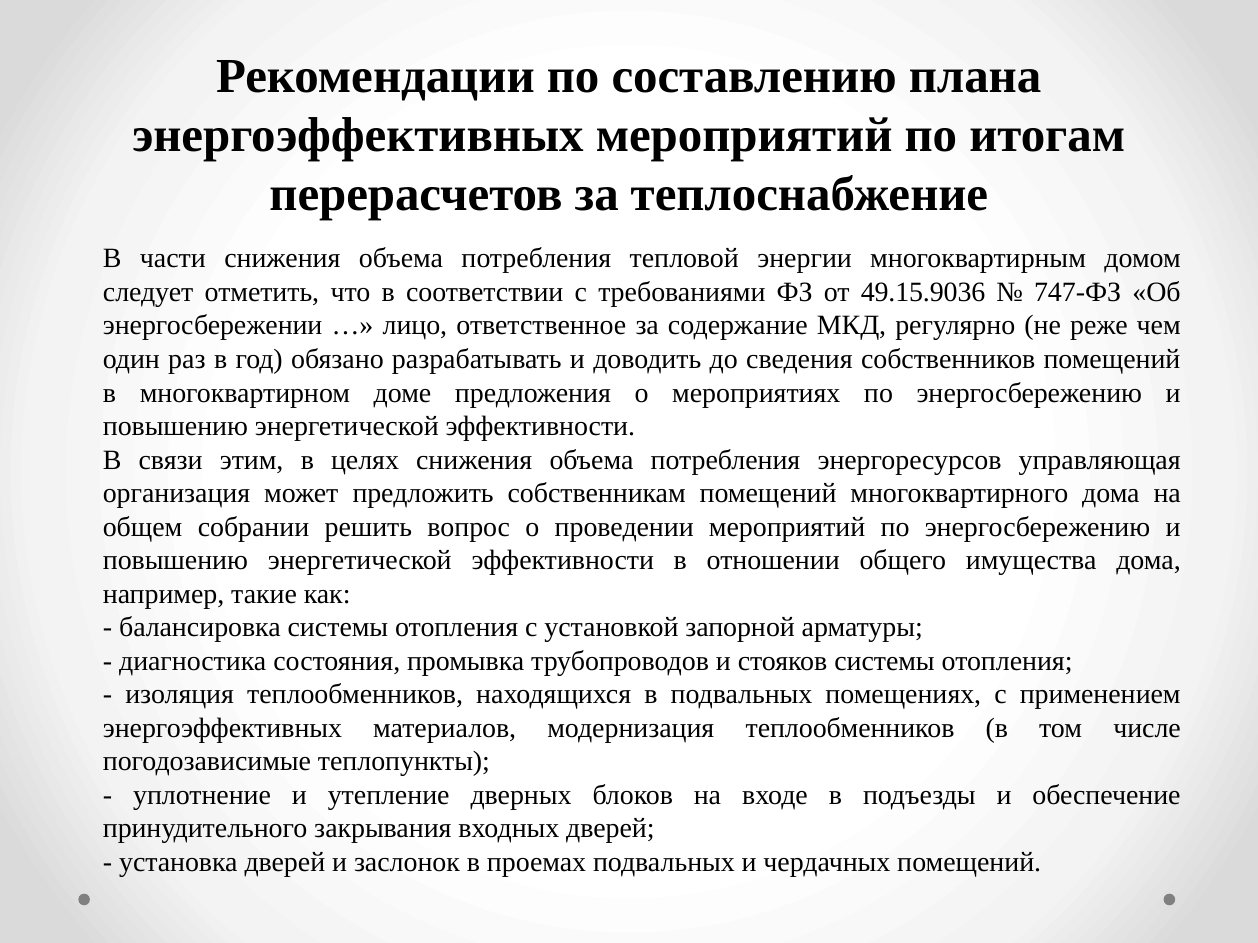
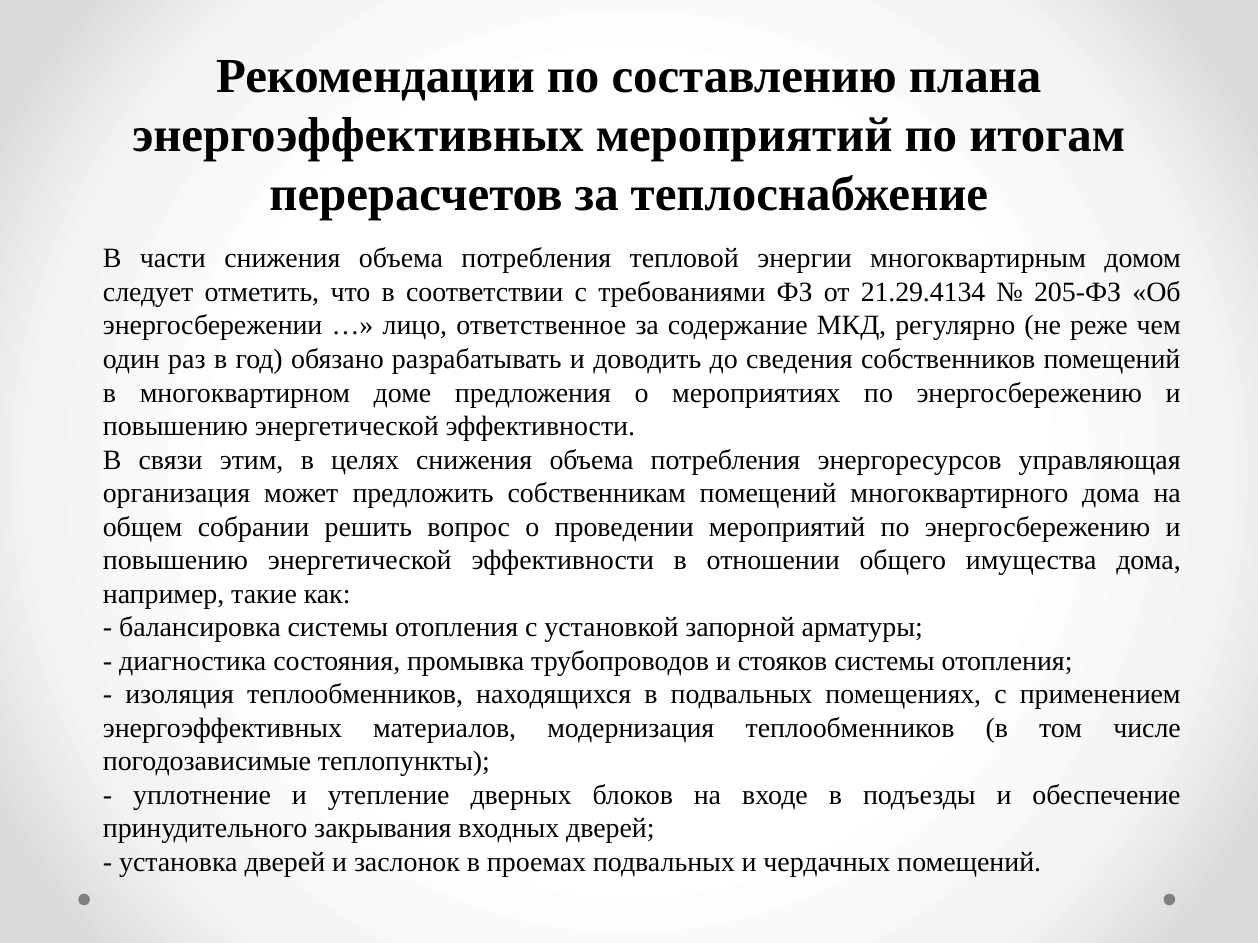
49.15.9036: 49.15.9036 -> 21.29.4134
747-ФЗ: 747-ФЗ -> 205-ФЗ
